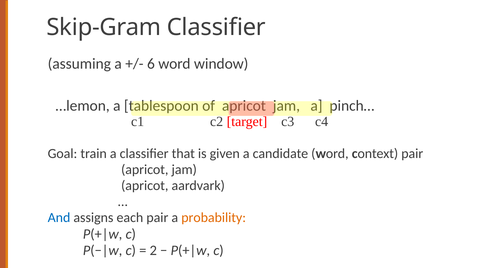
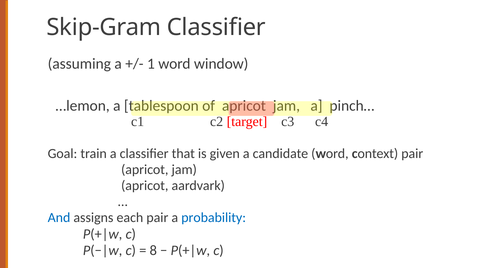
6: 6 -> 1
probability colour: orange -> blue
2: 2 -> 8
